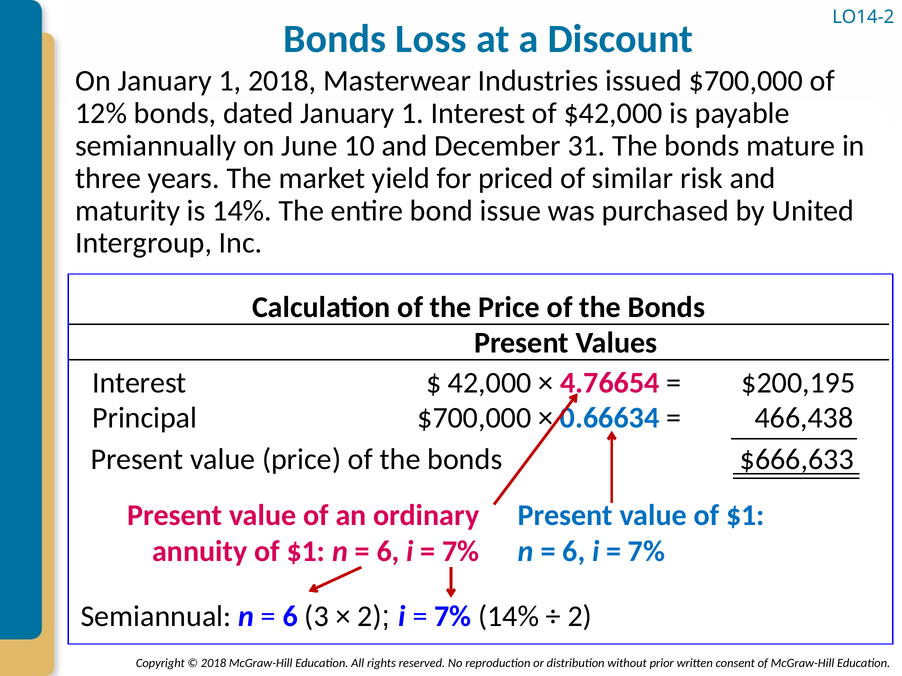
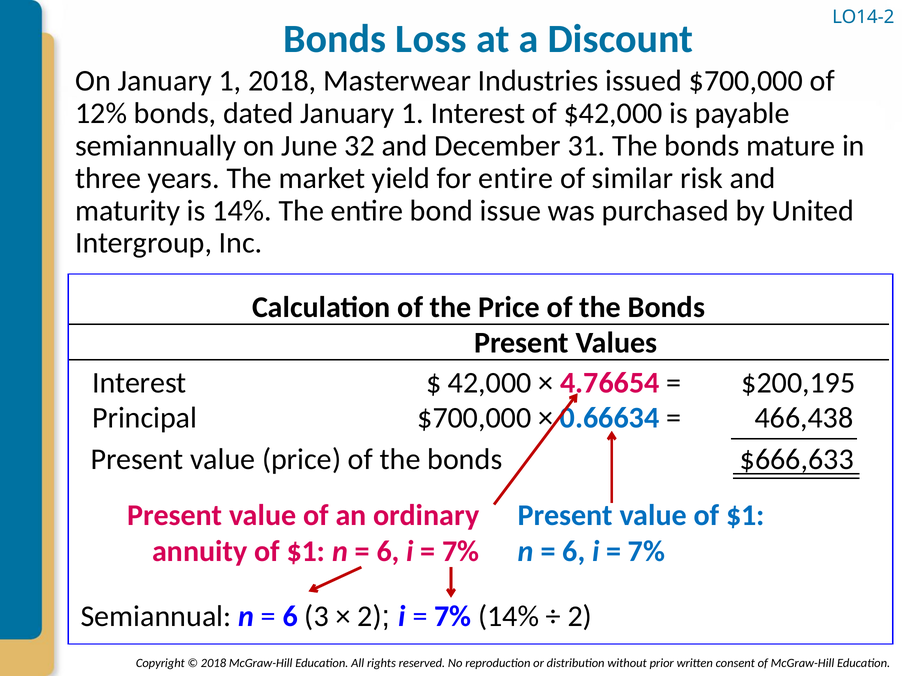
10: 10 -> 32
for priced: priced -> entire
